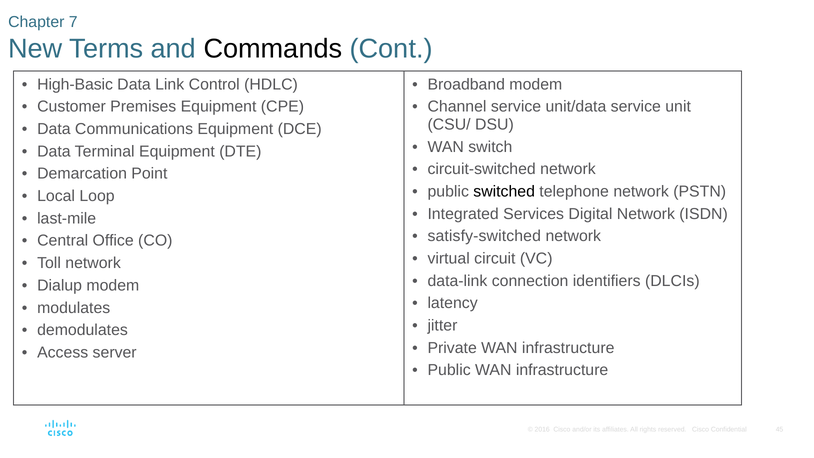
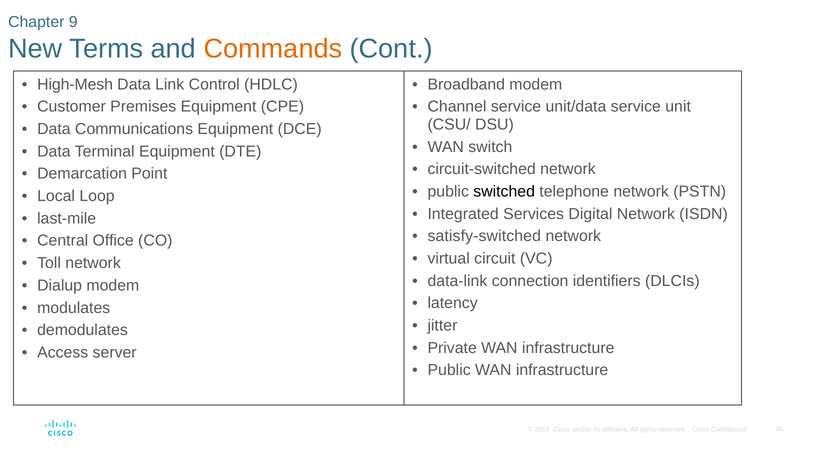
7: 7 -> 9
Commands colour: black -> orange
High-Basic: High-Basic -> High-Mesh
